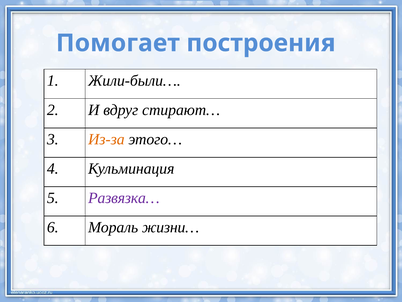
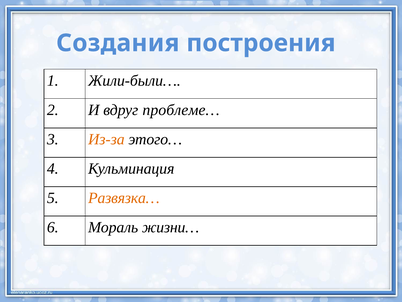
Помогает: Помогает -> Создания
стирают…: стирают… -> проблеме…
Развязка… colour: purple -> orange
